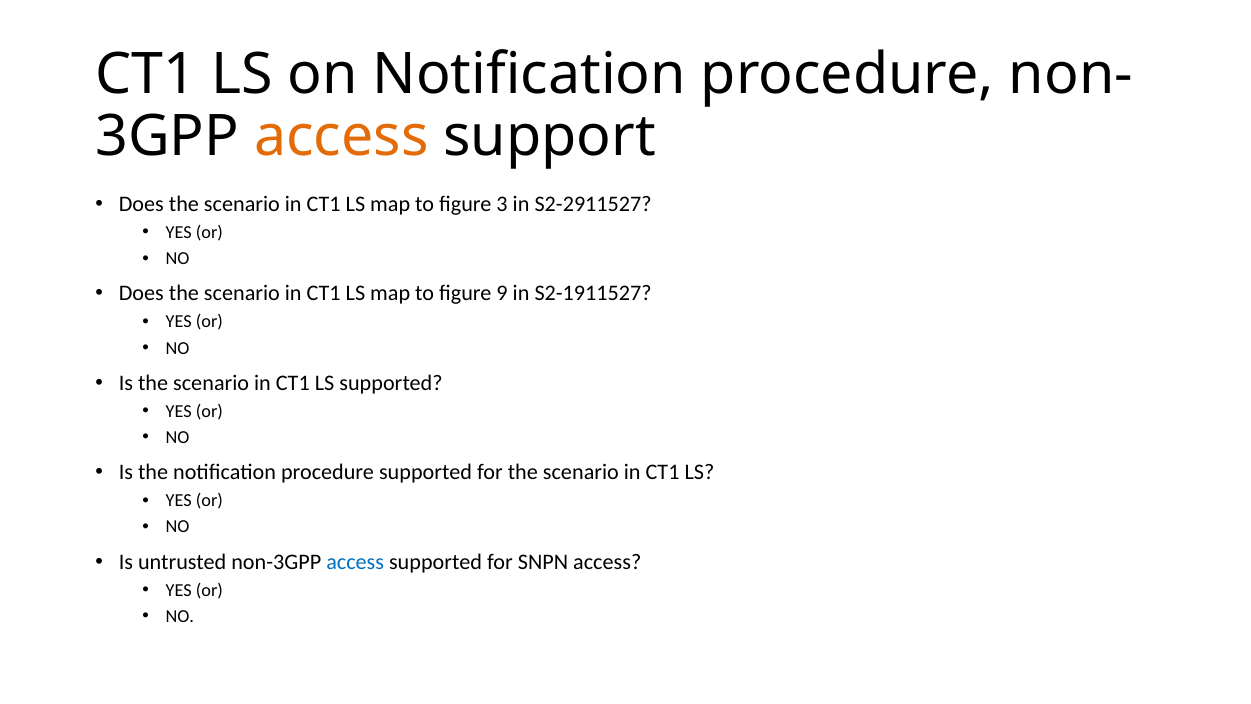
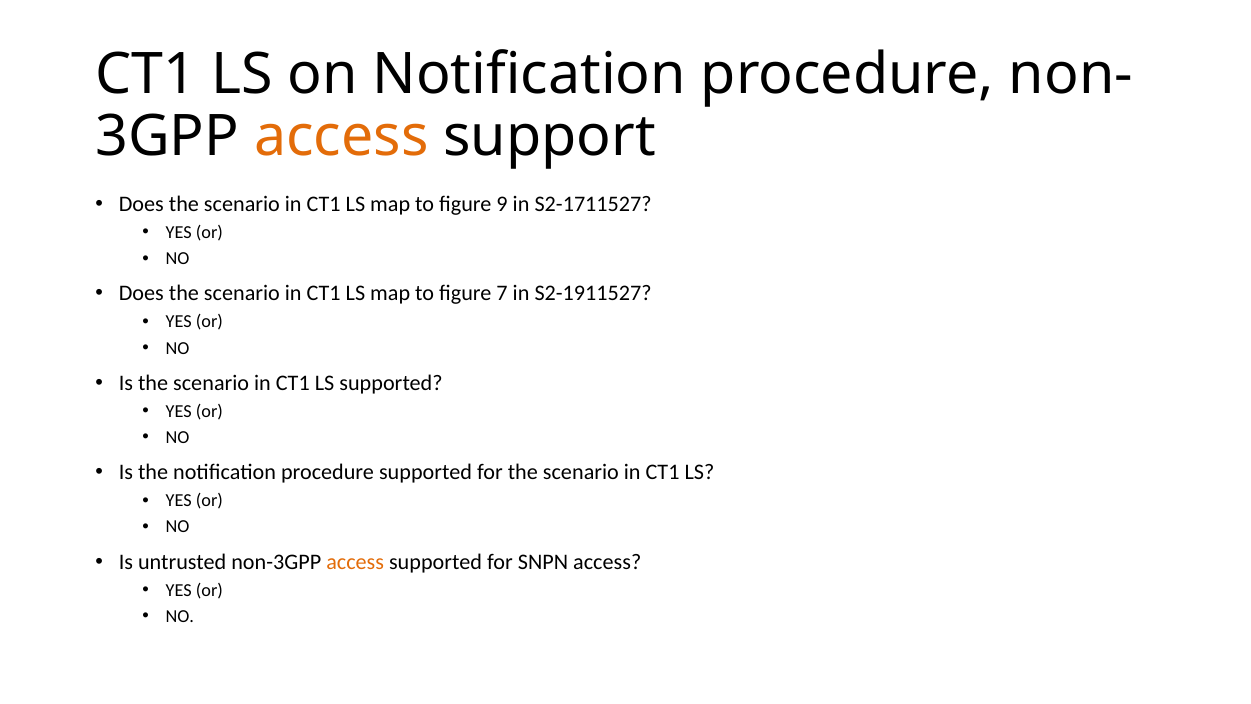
3: 3 -> 9
S2-2911527: S2-2911527 -> S2-1711527
9: 9 -> 7
access at (355, 562) colour: blue -> orange
